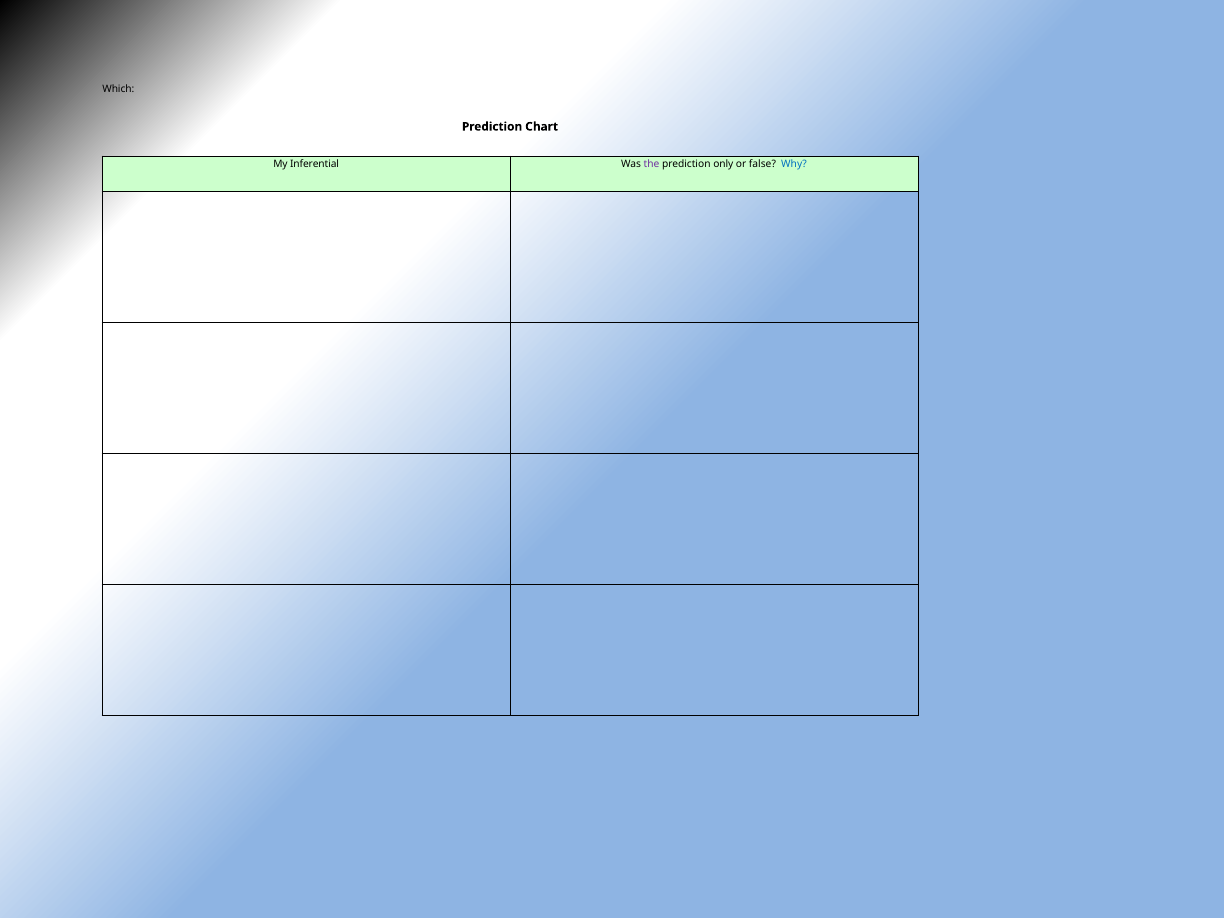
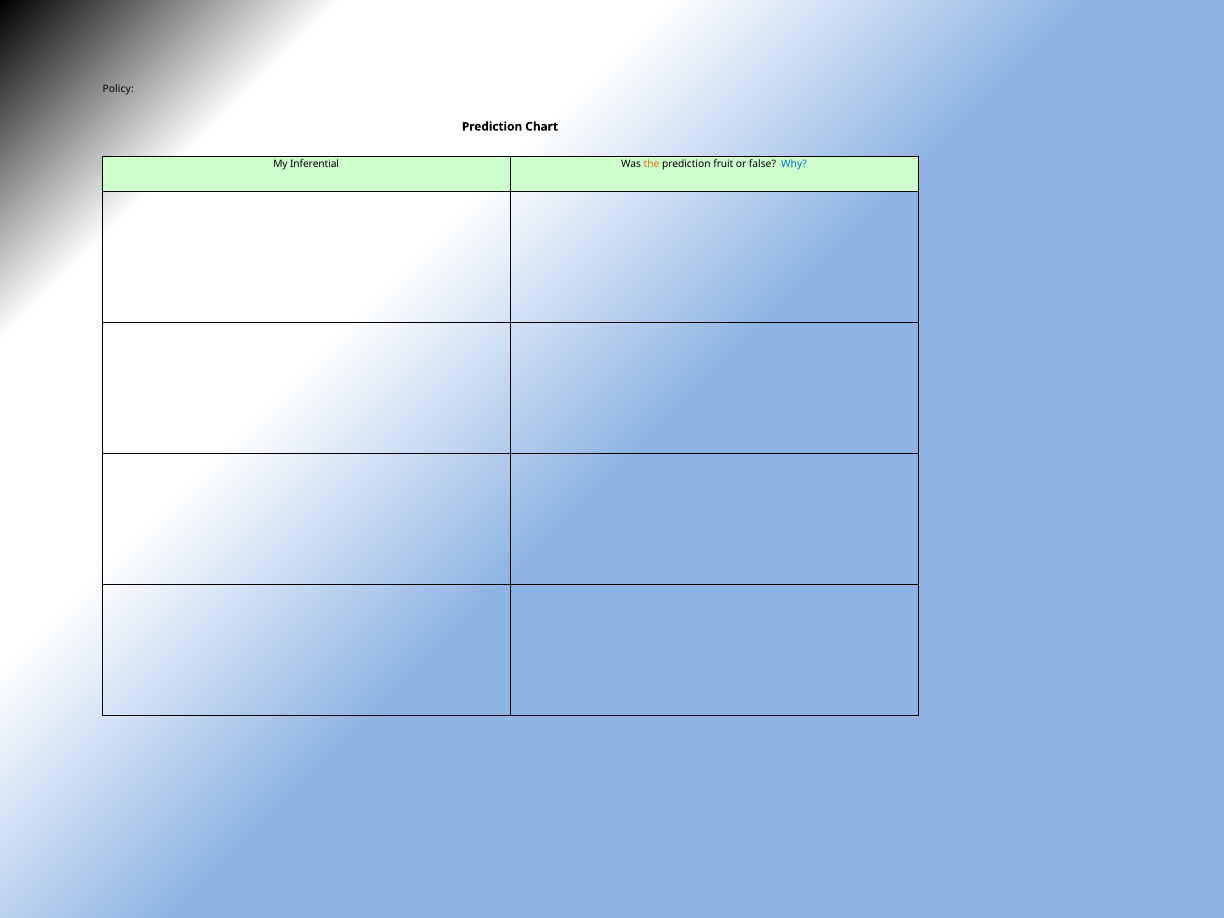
Which: Which -> Policy
the colour: purple -> orange
only: only -> fruit
